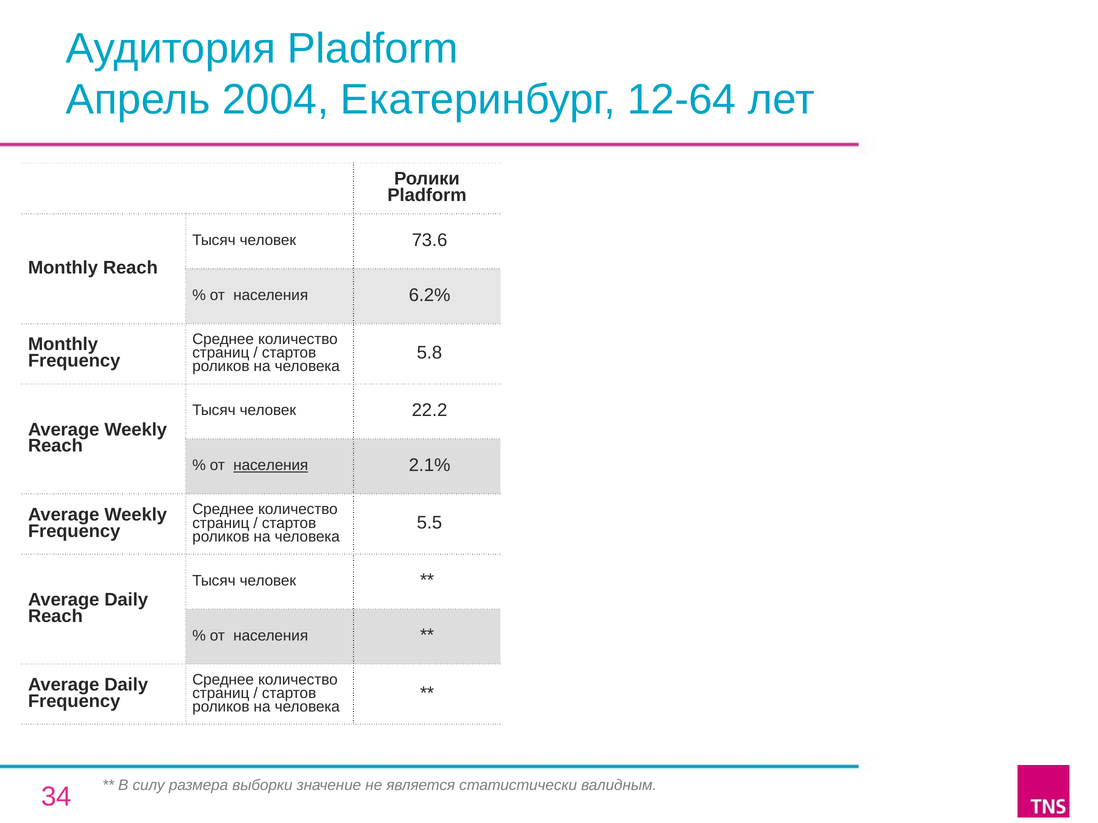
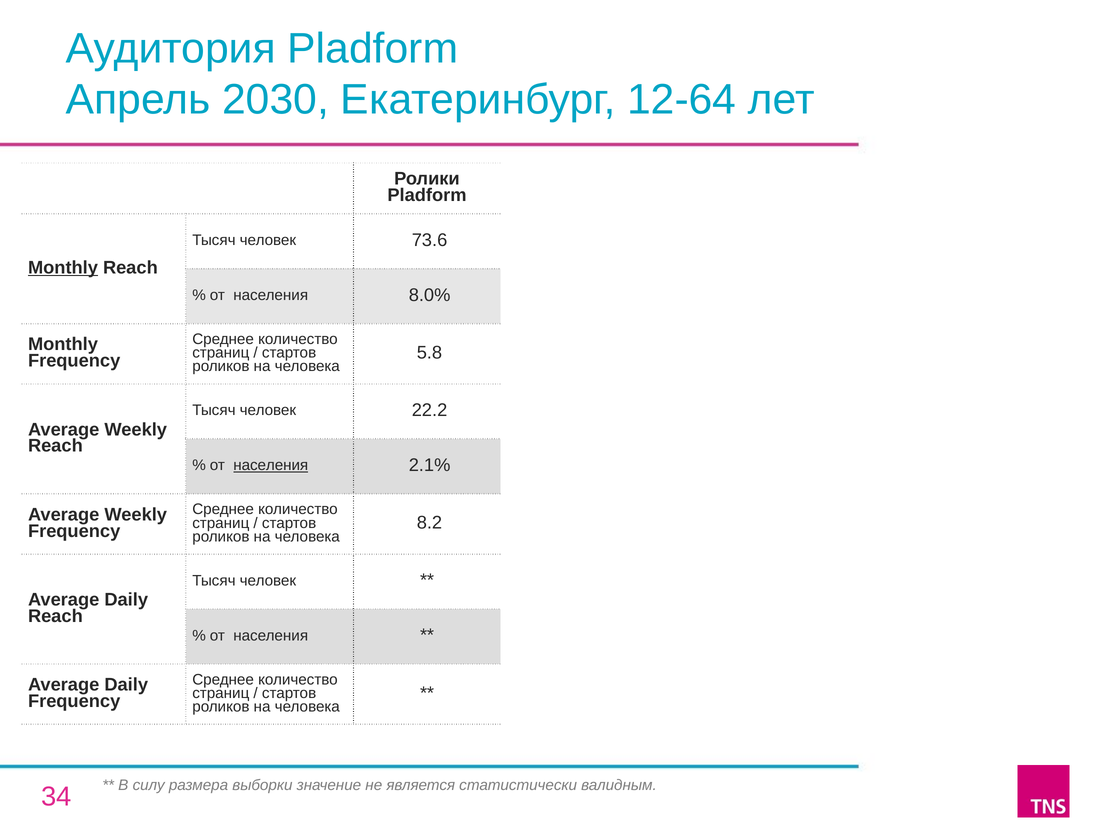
2004: 2004 -> 2030
Monthly at (63, 268) underline: none -> present
6.2%: 6.2% -> 8.0%
5.5: 5.5 -> 8.2
